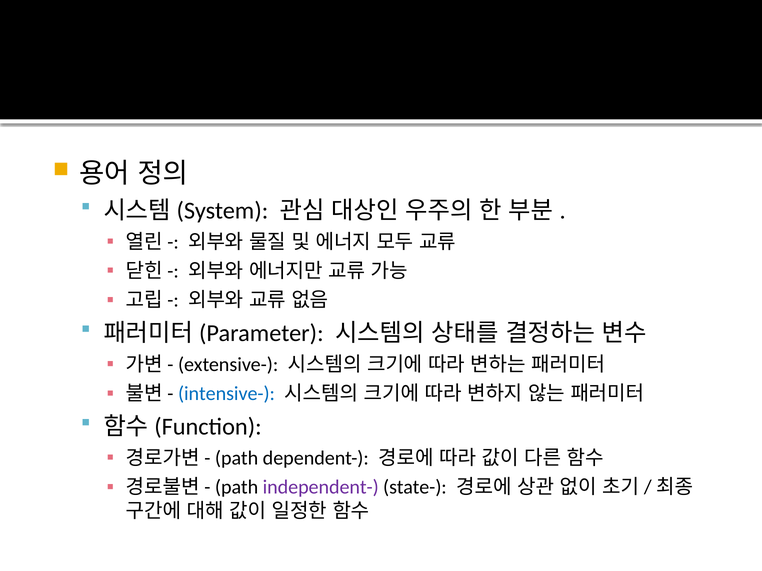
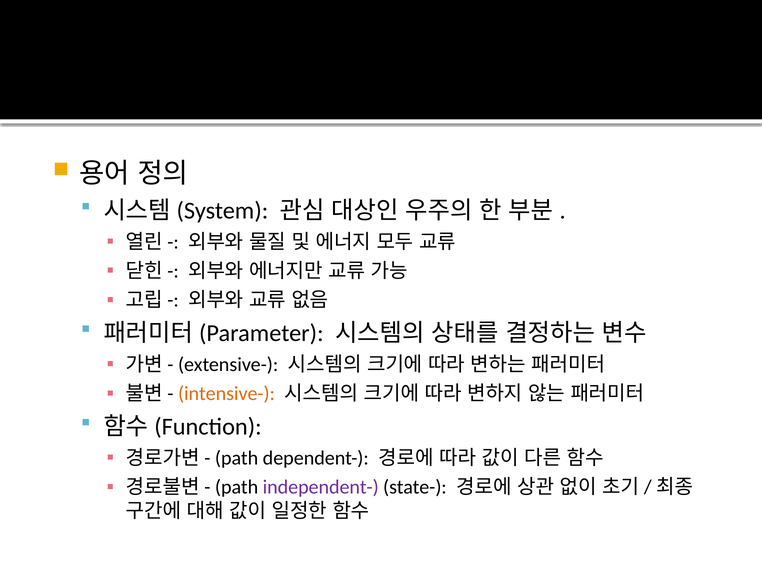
intensive- colour: blue -> orange
